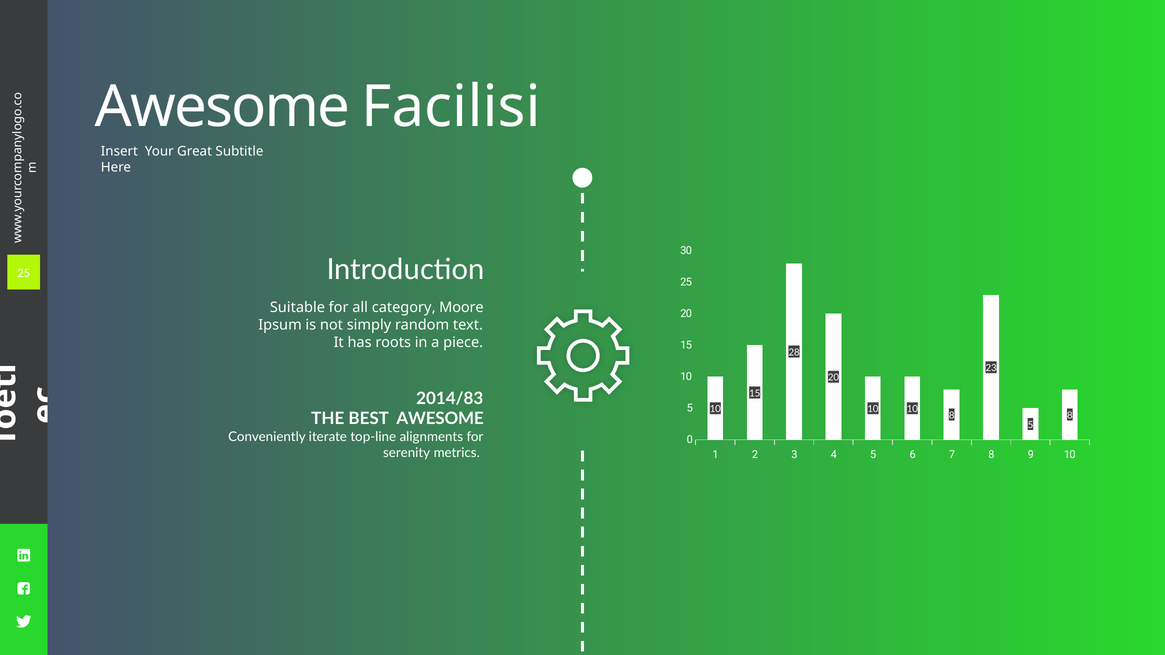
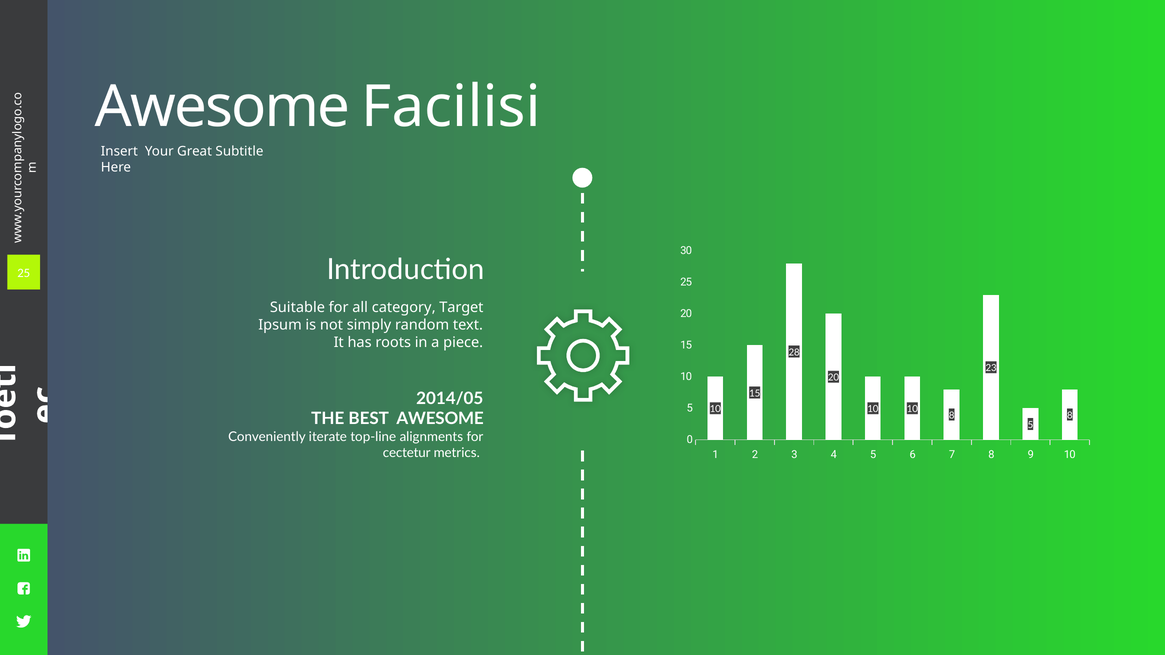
Moore: Moore -> Target
2014/83: 2014/83 -> 2014/05
serenity: serenity -> cectetur
